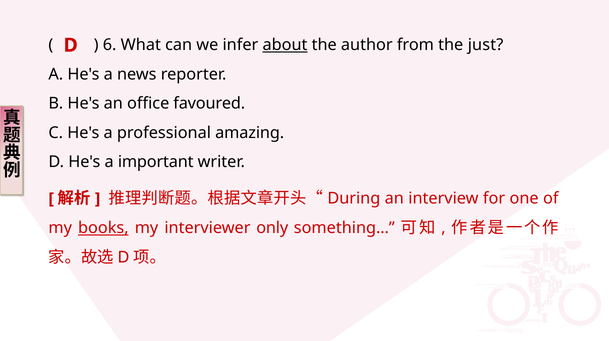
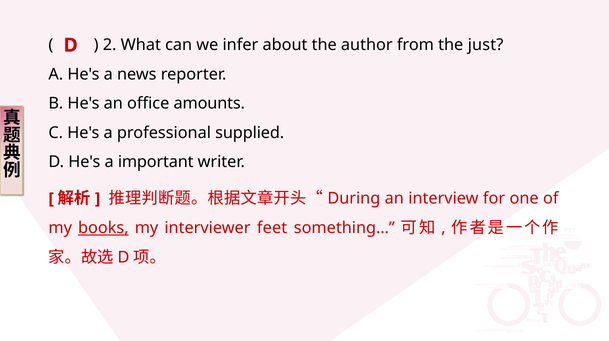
6: 6 -> 2
about underline: present -> none
favoured: favoured -> amounts
amazing: amazing -> supplied
only: only -> feet
